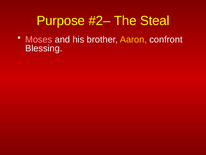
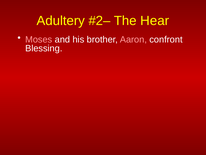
Purpose: Purpose -> Adultery
Steal: Steal -> Hear
Aaron colour: yellow -> pink
